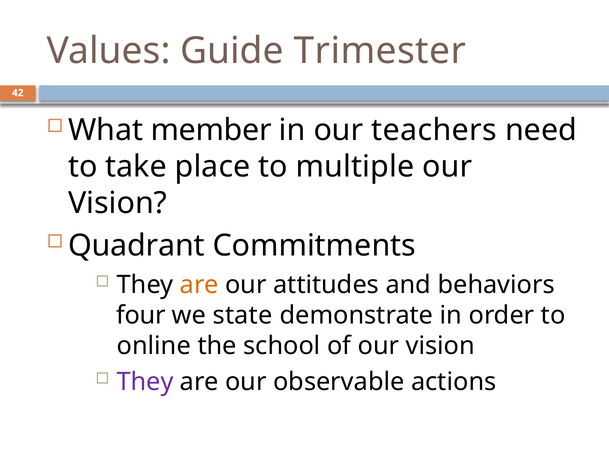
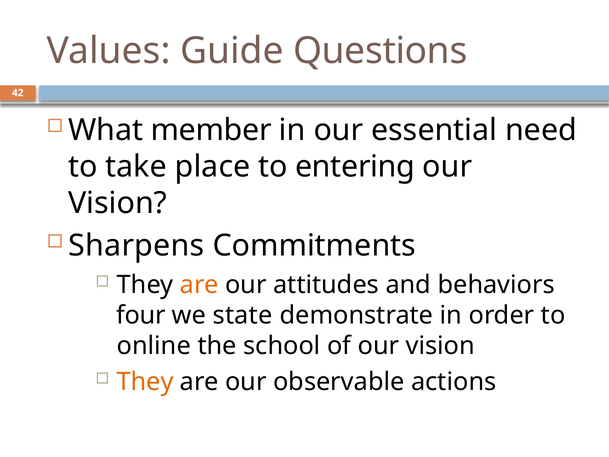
Trimester: Trimester -> Questions
teachers: teachers -> essential
multiple: multiple -> entering
Quadrant: Quadrant -> Sharpens
They at (145, 382) colour: purple -> orange
